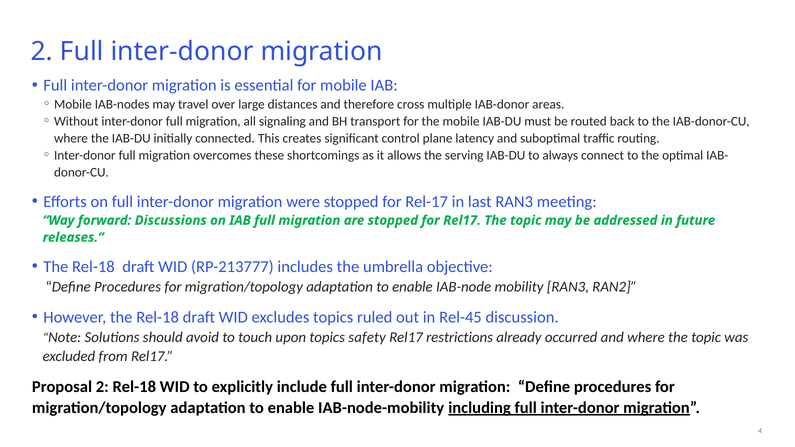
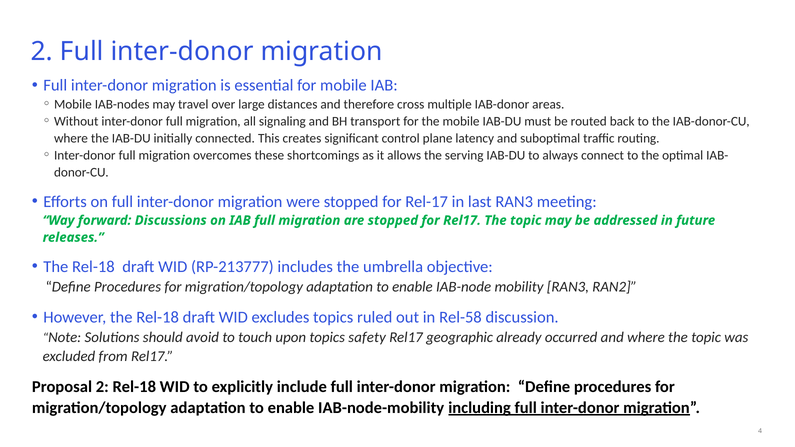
Rel-45: Rel-45 -> Rel-58
restrictions: restrictions -> geographic
